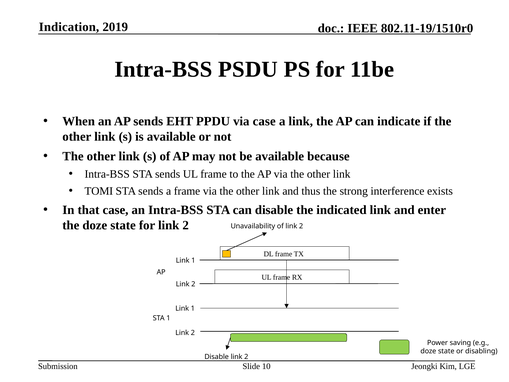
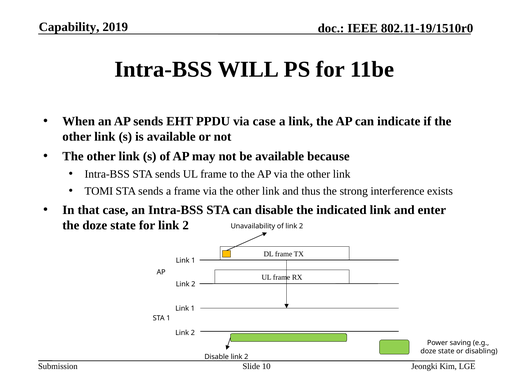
Indication: Indication -> Capability
PSDU: PSDU -> WILL
